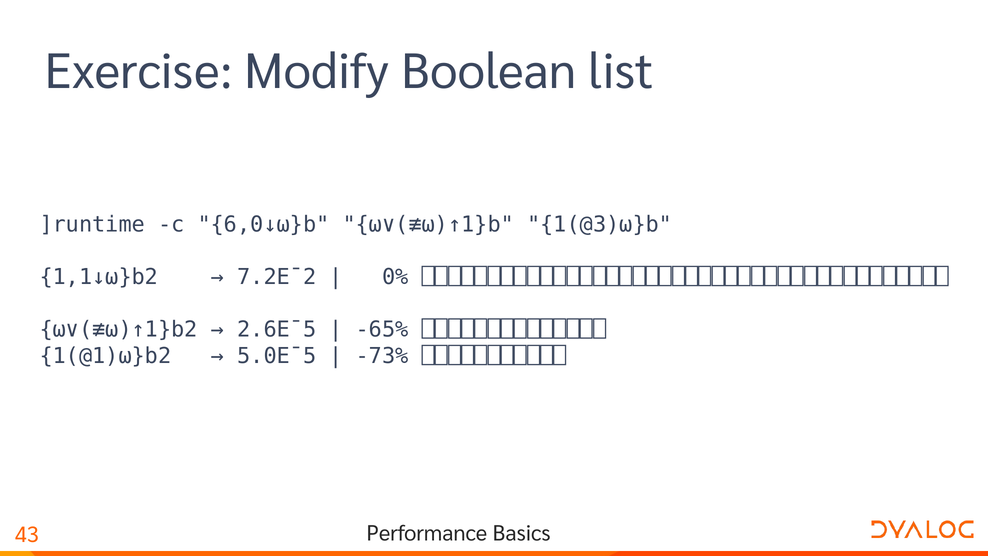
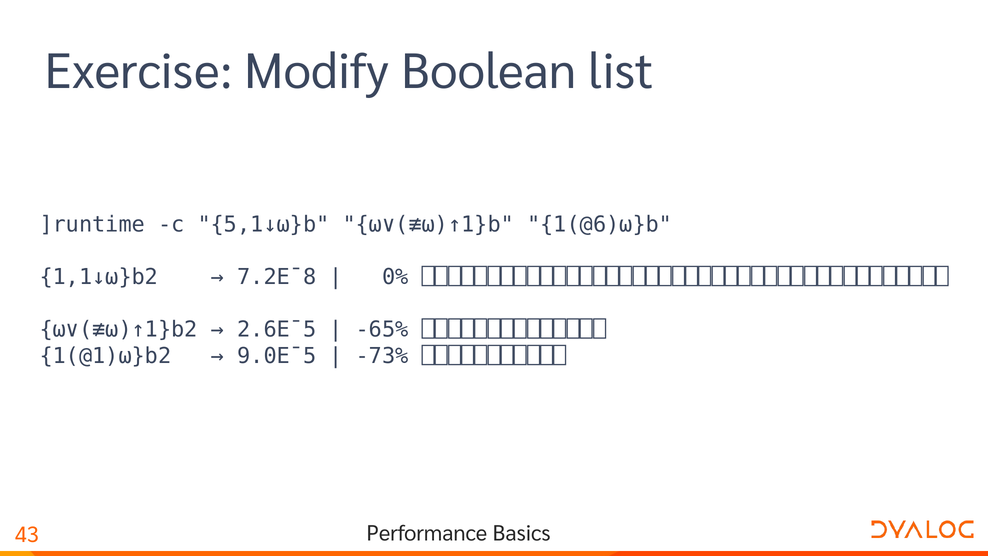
6,0↓⍵}b: 6,0↓⍵}b -> 5,1↓⍵}b
1(@3)⍵}b: 1(@3)⍵}b -> 1(@6)⍵}b
7.2E¯2: 7.2E¯2 -> 7.2E¯8
5.0E¯5: 5.0E¯5 -> 9.0E¯5
